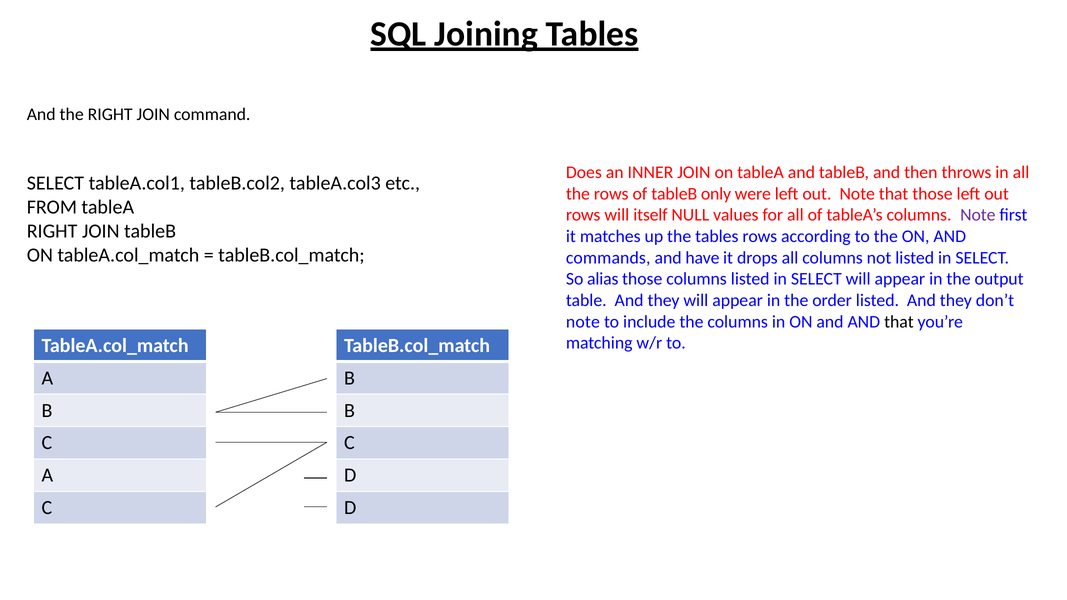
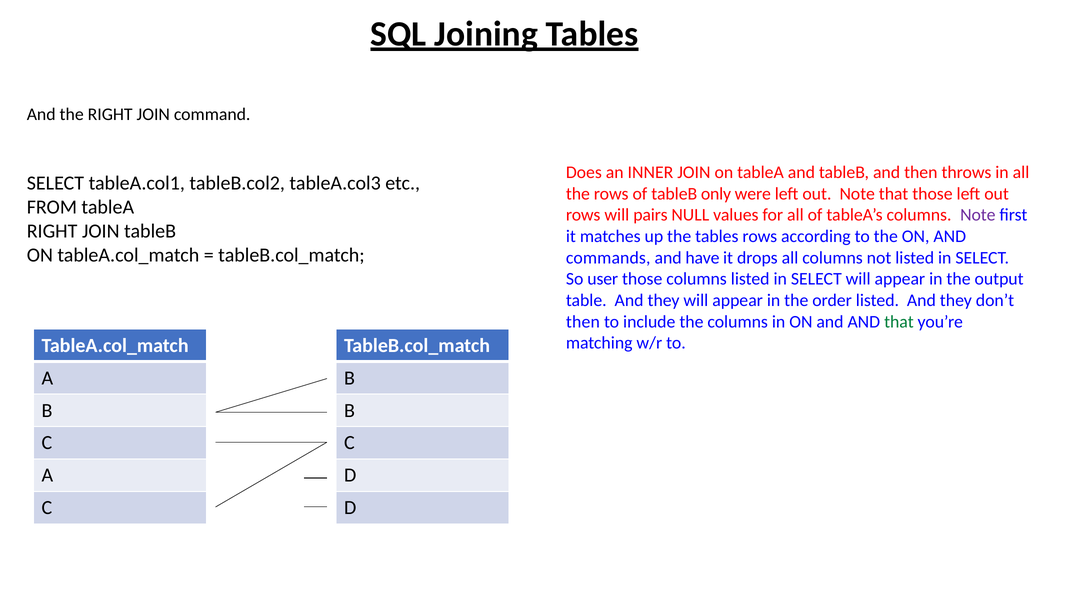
itself: itself -> pairs
alias: alias -> user
note at (583, 322): note -> then
that at (899, 322) colour: black -> green
